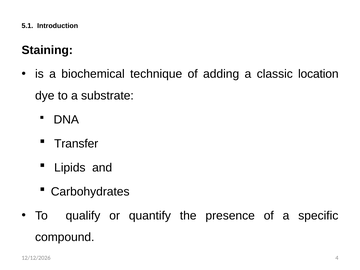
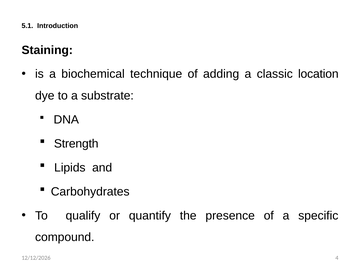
Transfer: Transfer -> Strength
